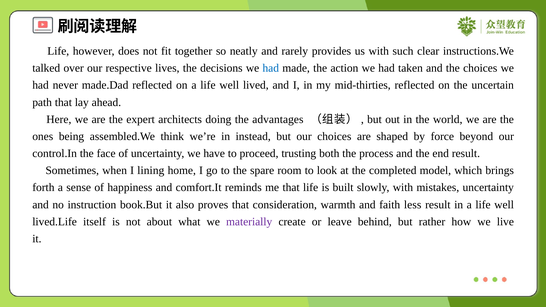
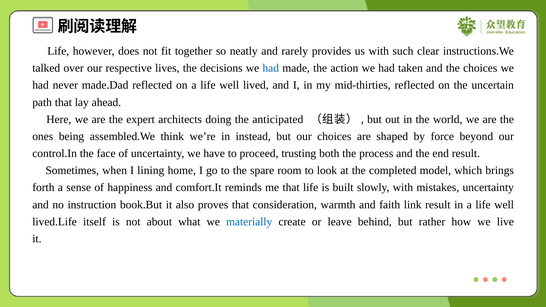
advantages: advantages -> anticipated
less: less -> link
materially colour: purple -> blue
